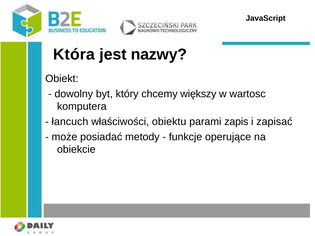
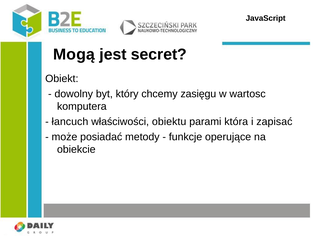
Która: Która -> Mogą
nazwy: nazwy -> secret
większy: większy -> zasięgu
zapis: zapis -> która
